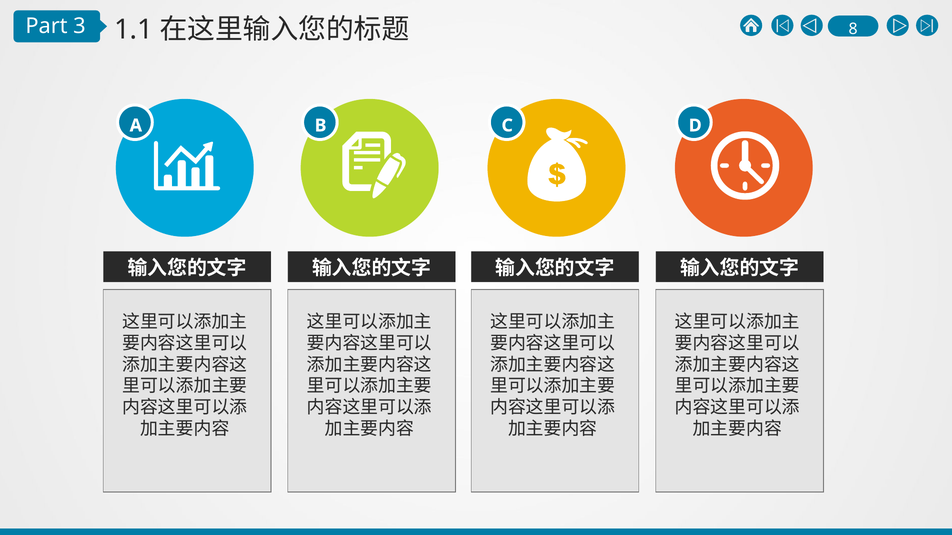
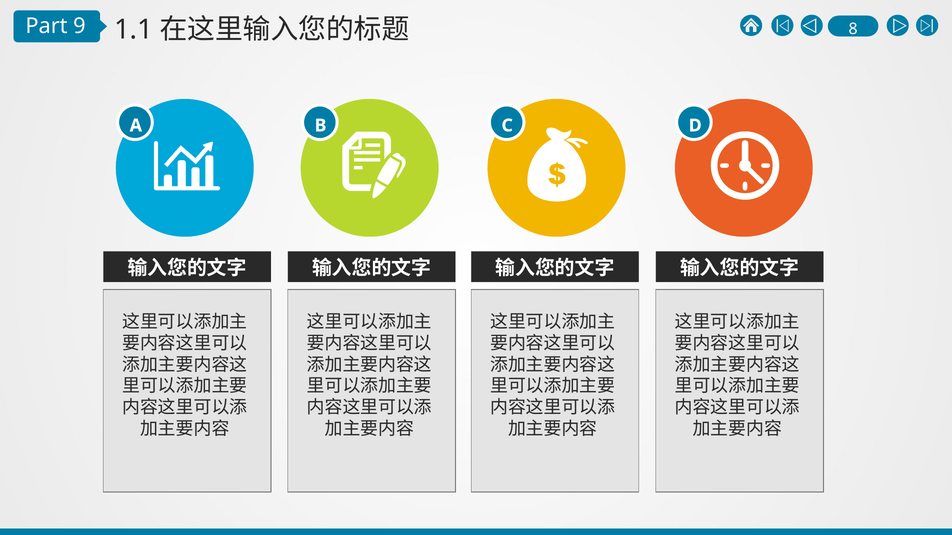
3: 3 -> 9
